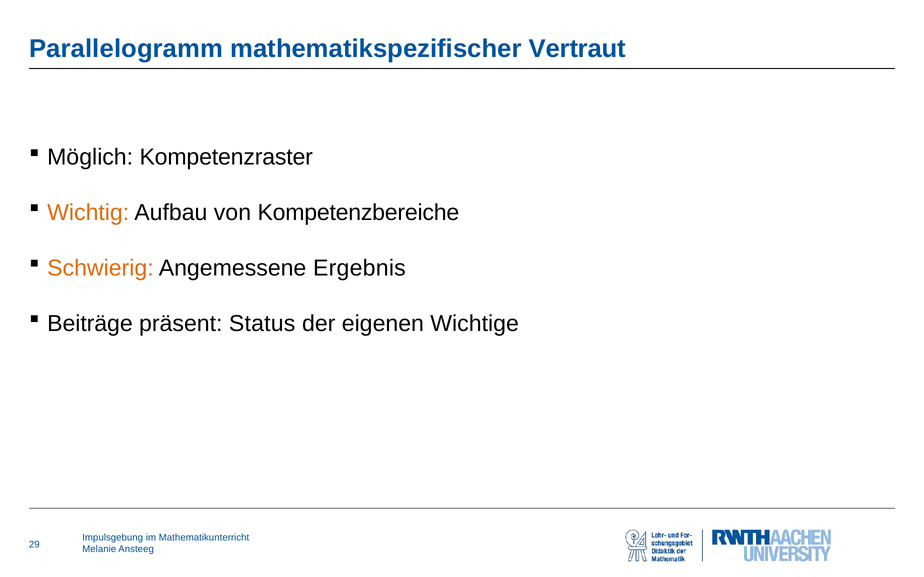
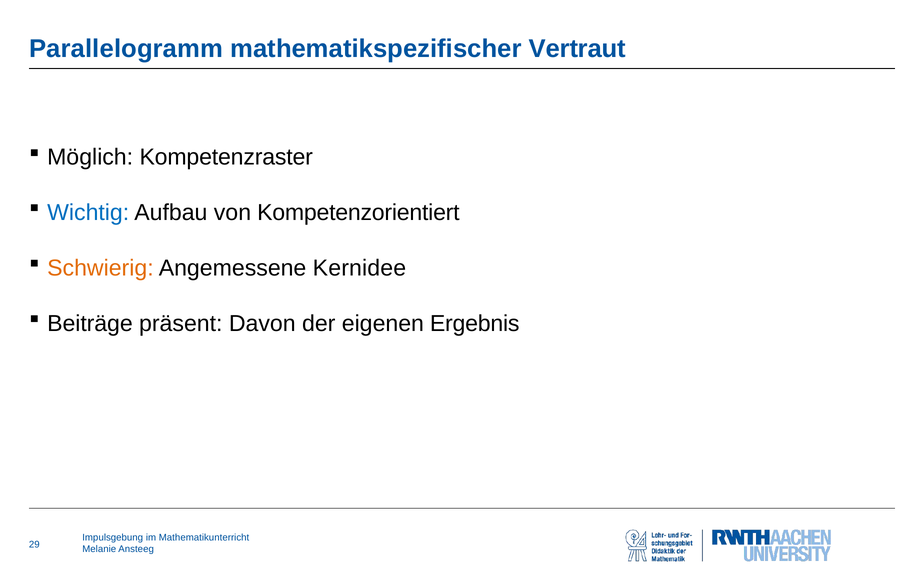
Wichtig colour: orange -> blue
Kompetenzbereiche: Kompetenzbereiche -> Kompetenzorientiert
Ergebnis: Ergebnis -> Kernidee
Status: Status -> Davon
Wichtige: Wichtige -> Ergebnis
